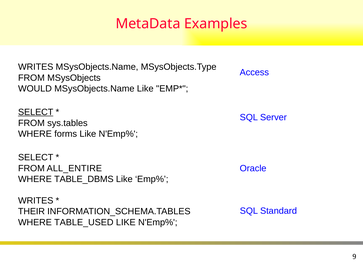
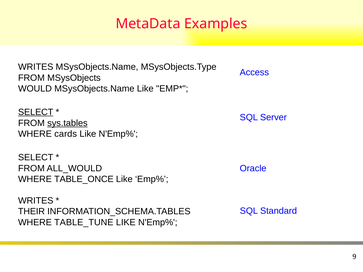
sys.tables underline: none -> present
forms: forms -> cards
ALL_ENTIRE: ALL_ENTIRE -> ALL_WOULD
TABLE_DBMS: TABLE_DBMS -> TABLE_ONCE
TABLE_USED: TABLE_USED -> TABLE_TUNE
